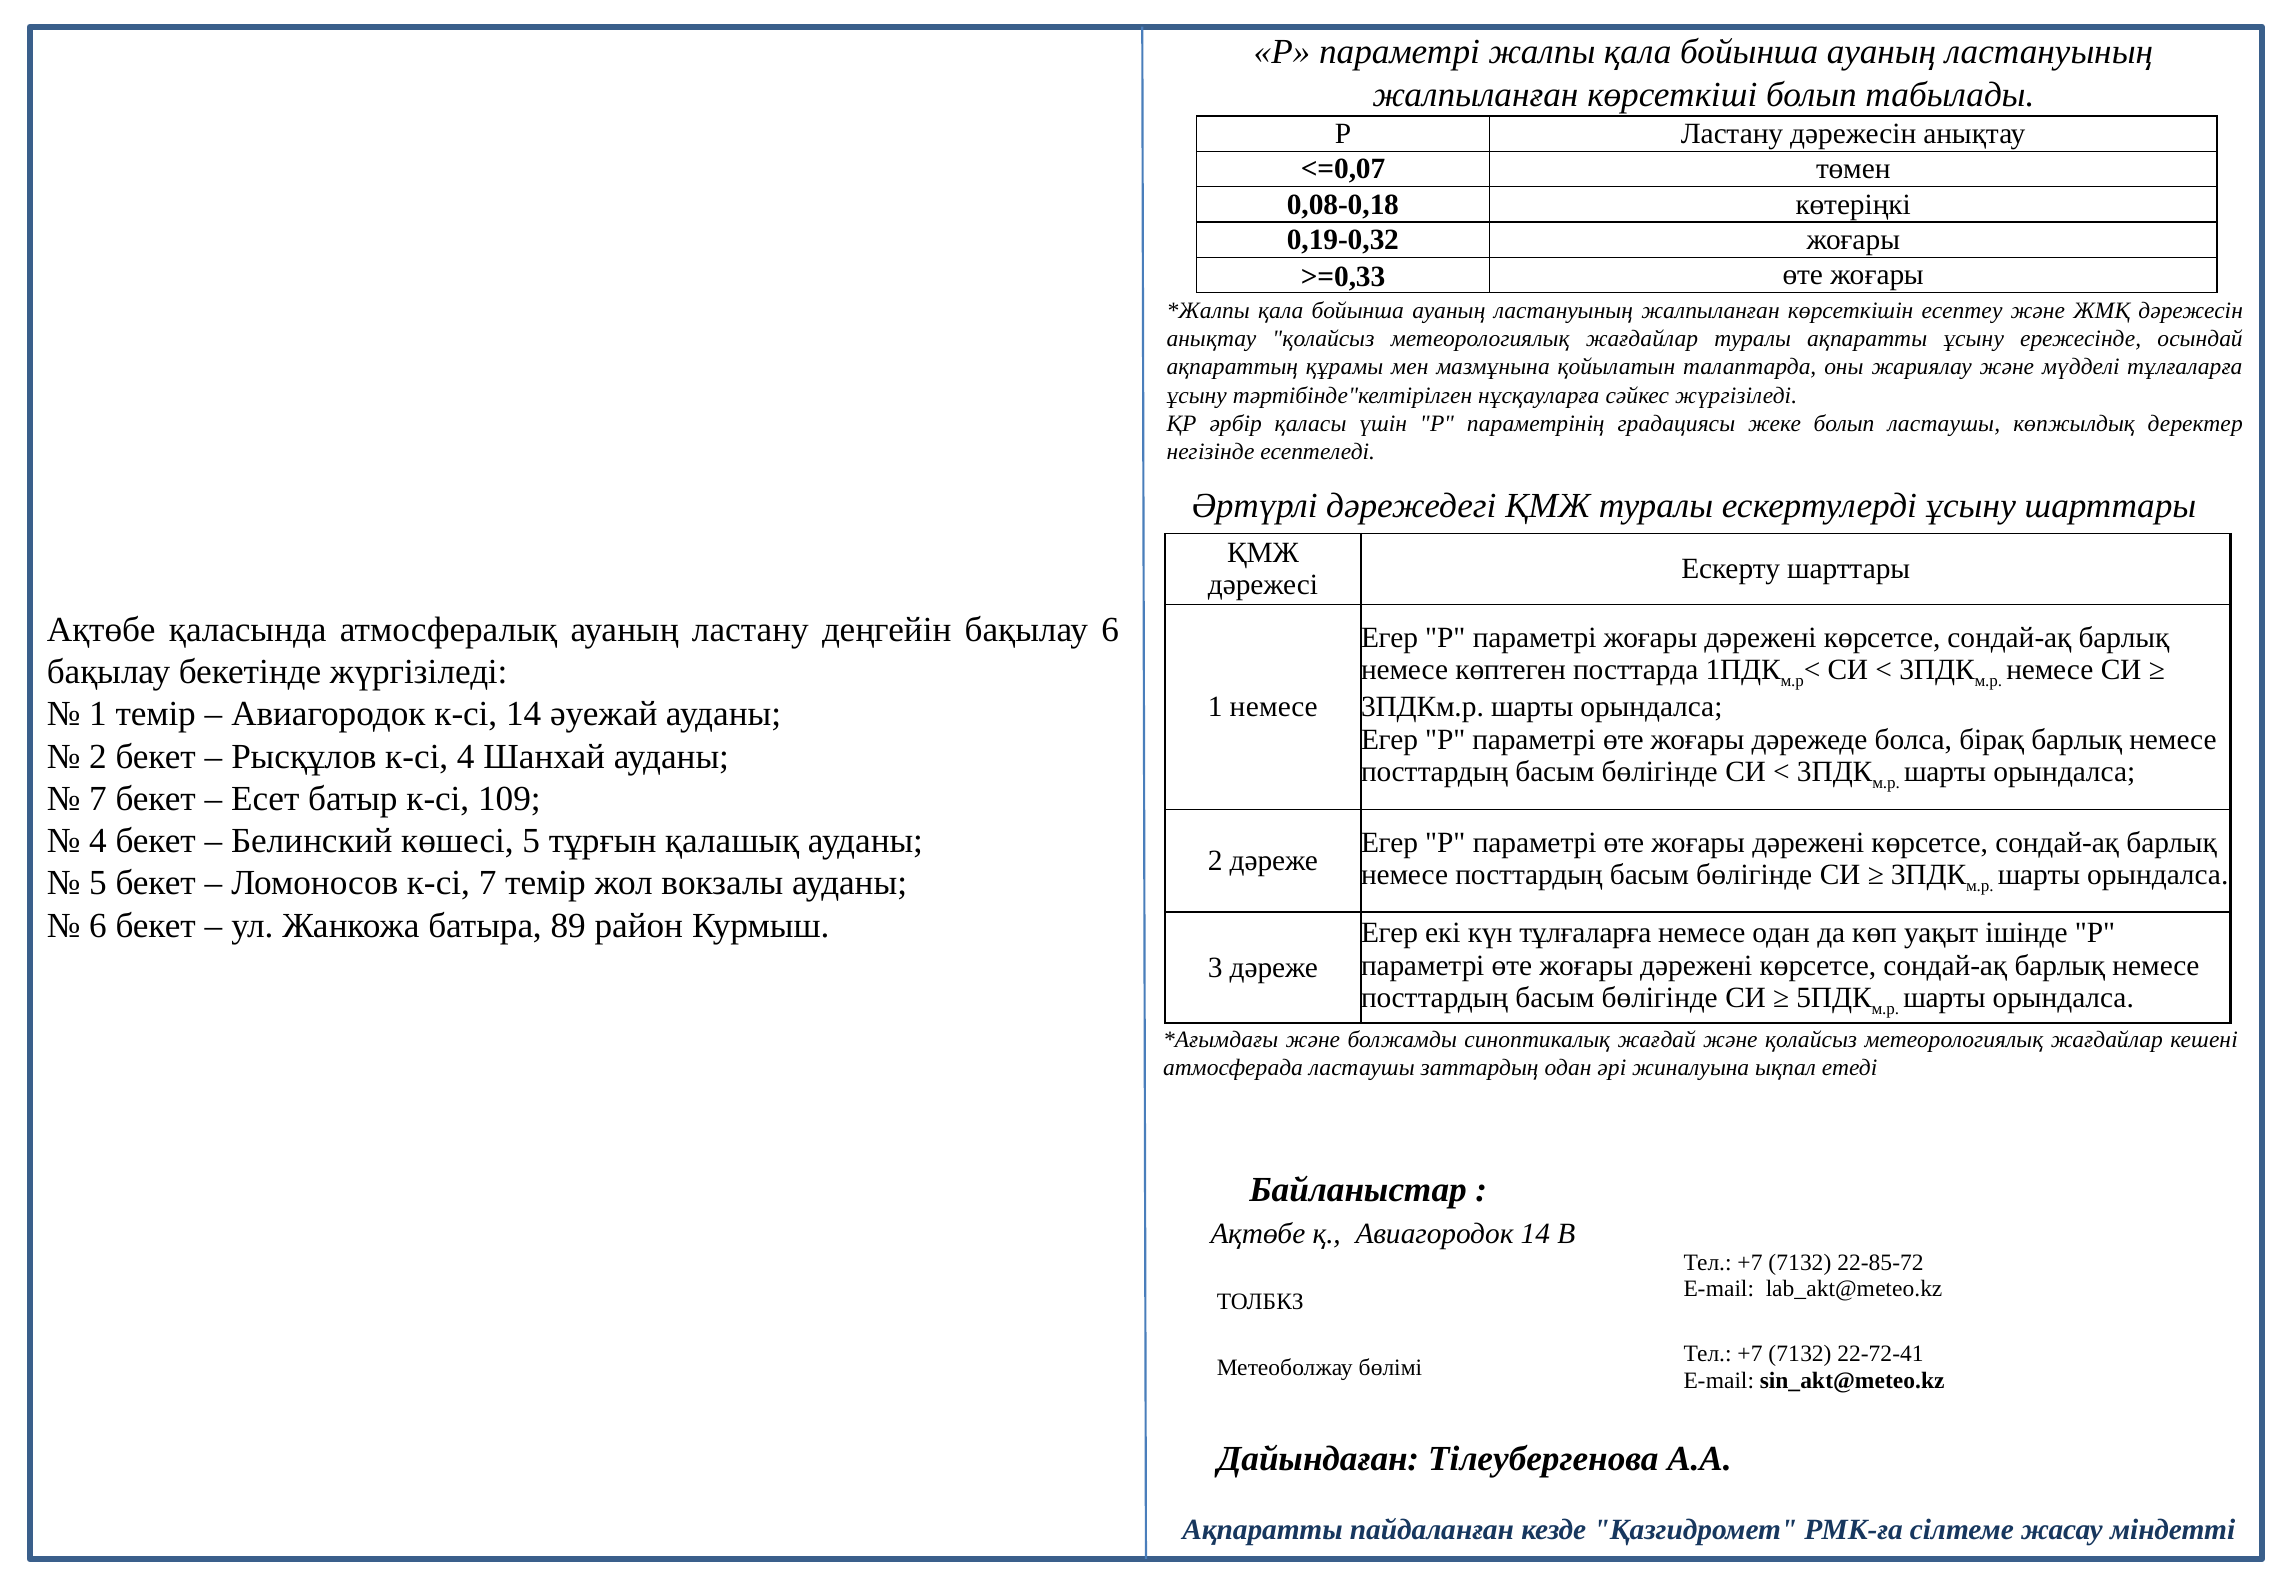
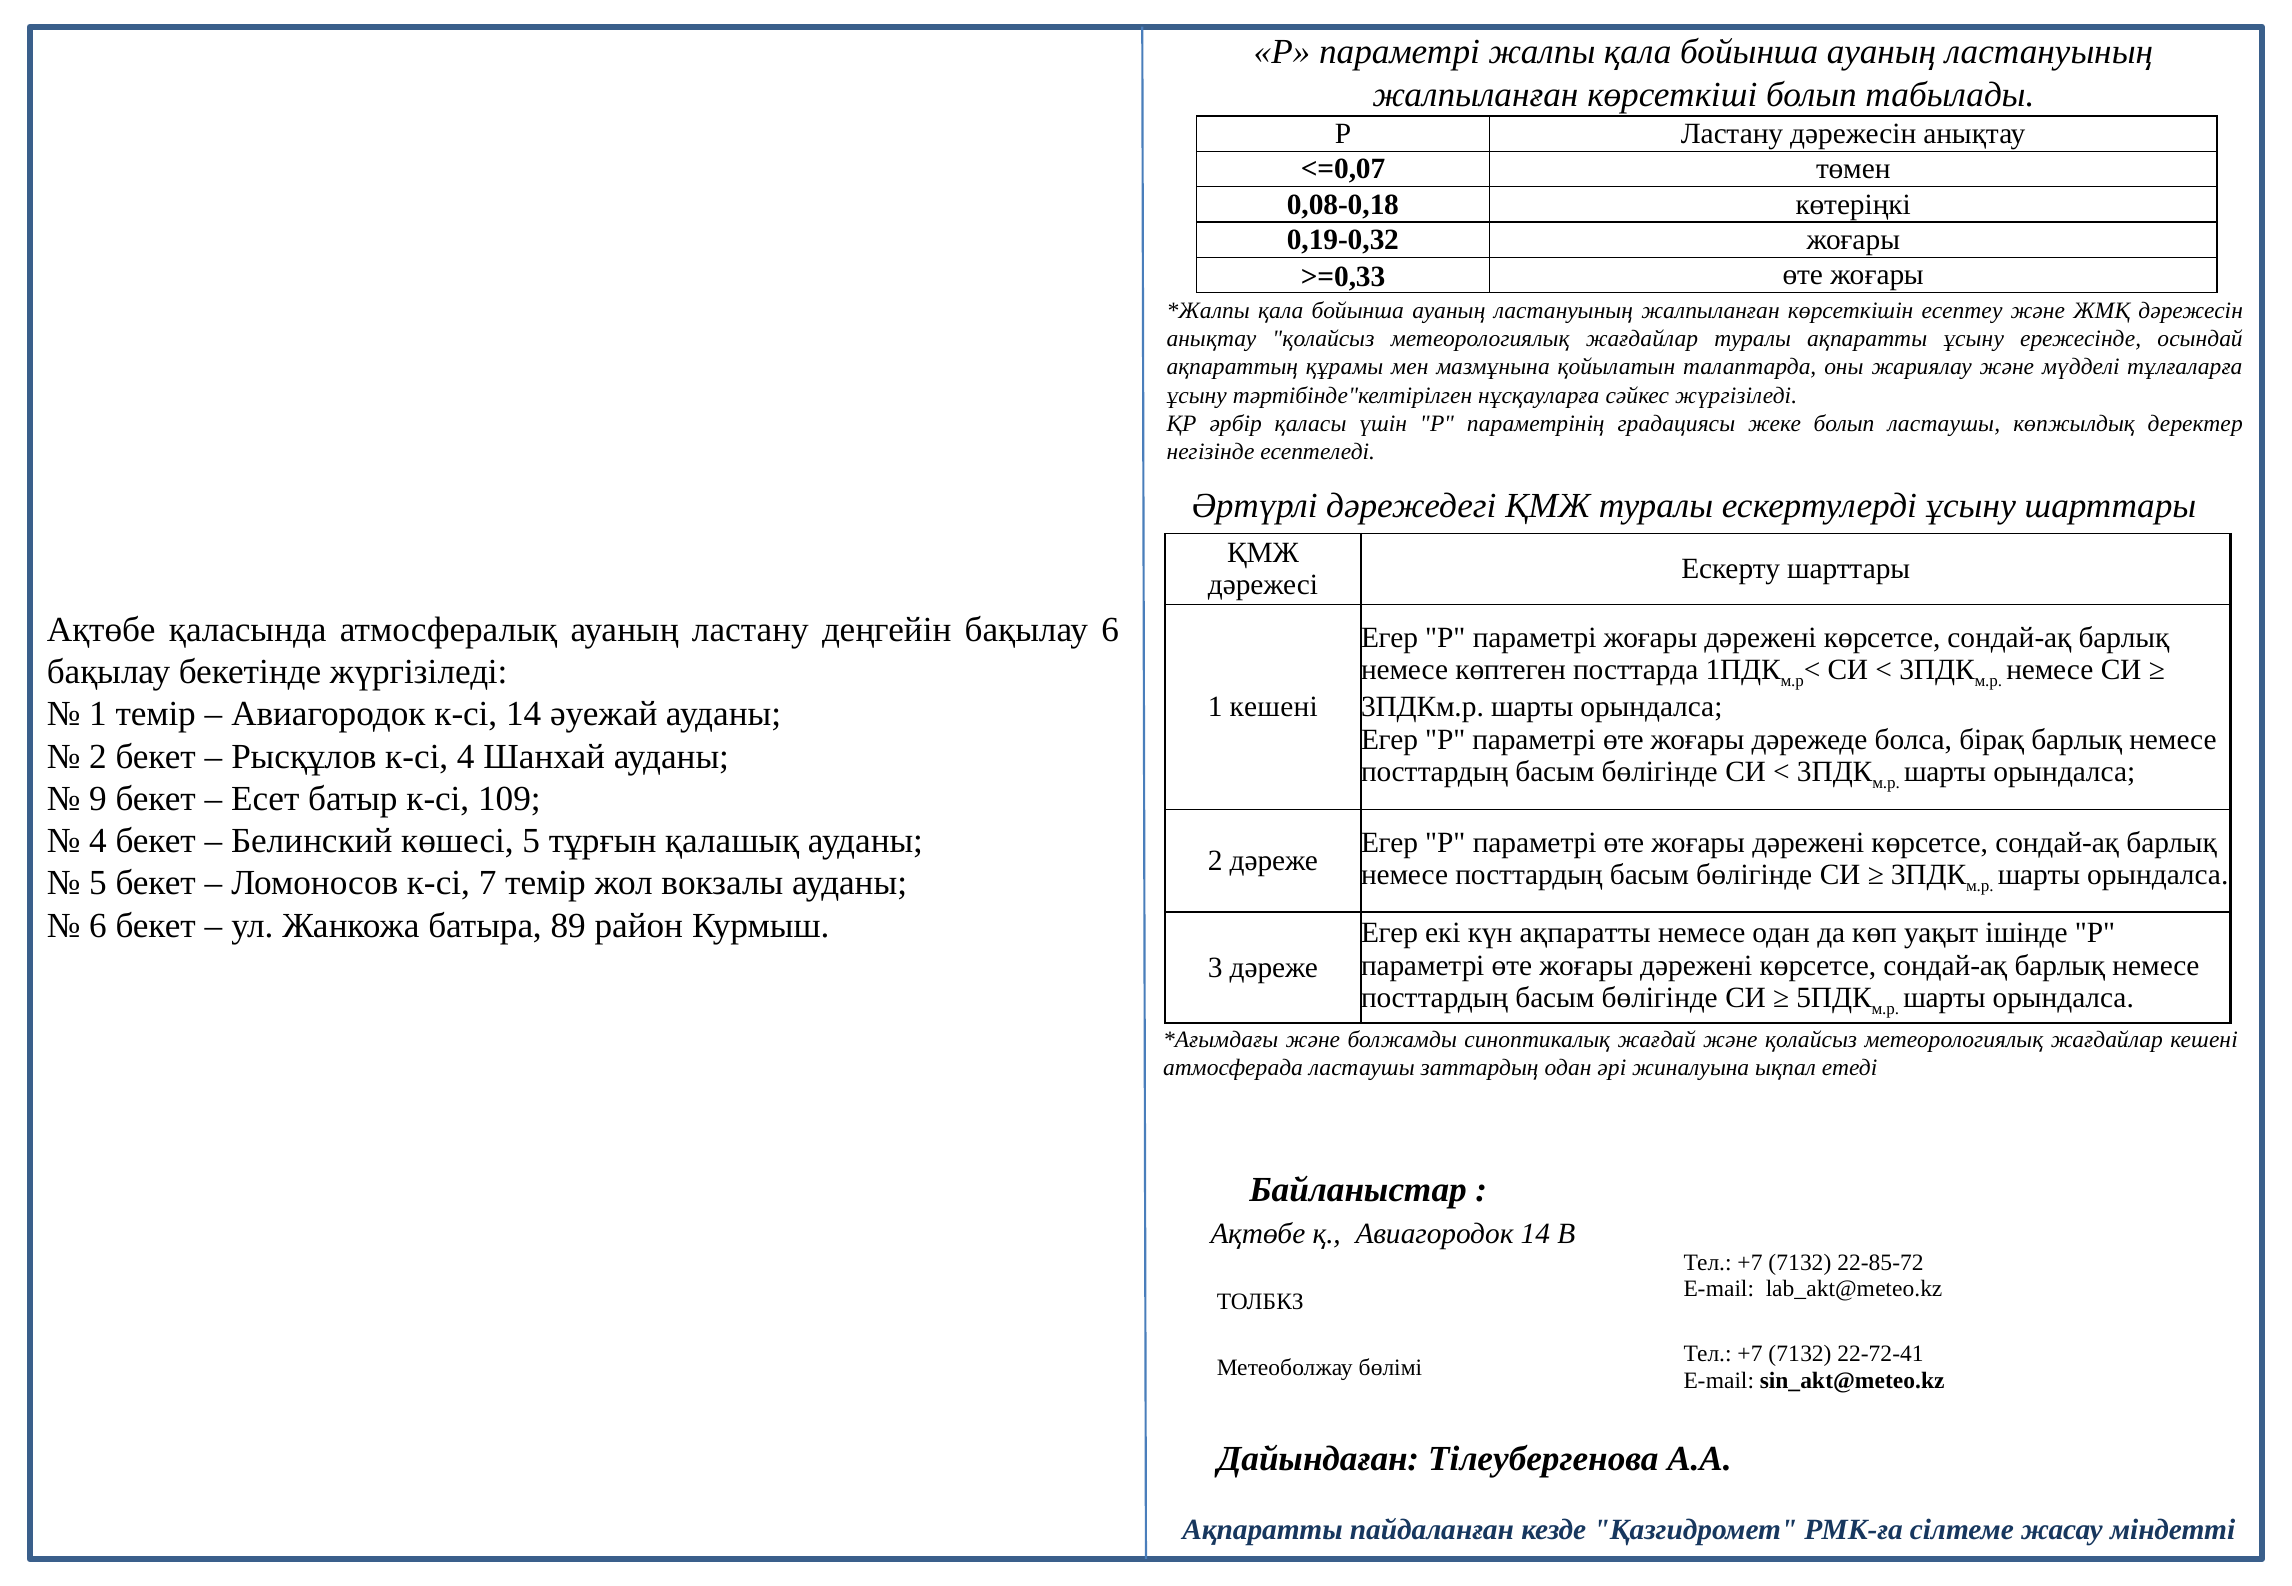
1 немесе: немесе -> кешені
7 at (98, 799): 7 -> 9
күн тұлғаларға: тұлғаларға -> ақпаратты
